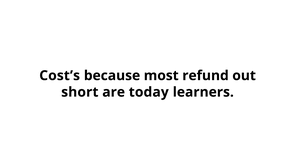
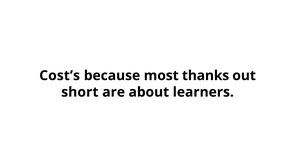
refund: refund -> thanks
today: today -> about
